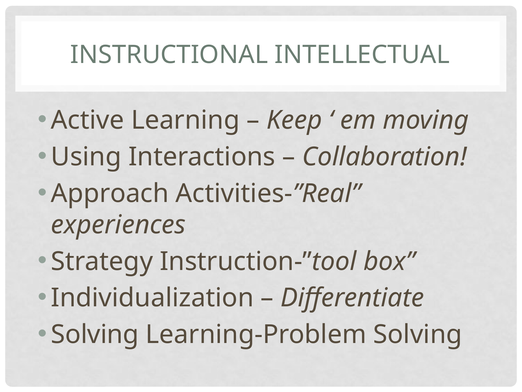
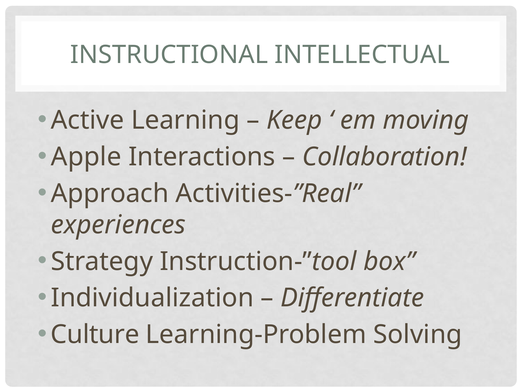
Using: Using -> Apple
Solving at (95, 334): Solving -> Culture
